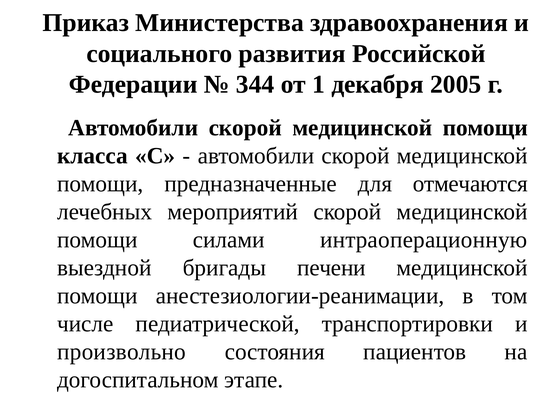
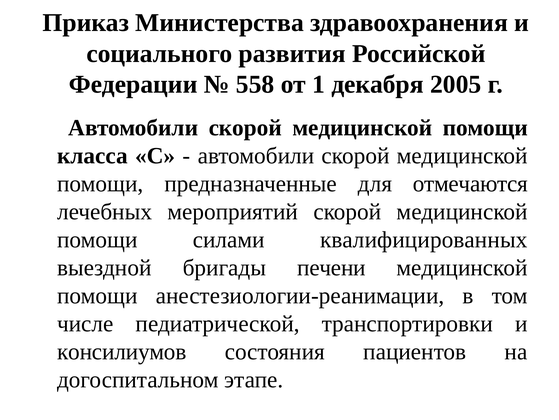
344: 344 -> 558
интраоперационную: интраоперационную -> квалифицированных
произвольно: произвольно -> консилиумов
